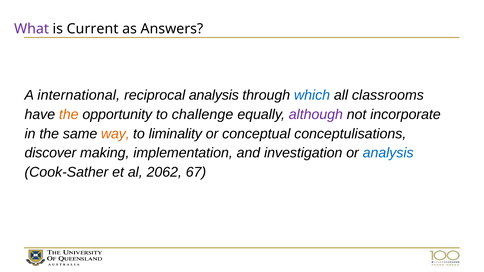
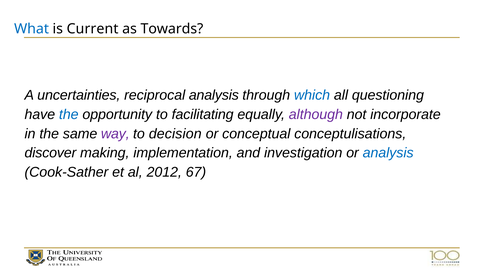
What colour: purple -> blue
Answers: Answers -> Towards
international: international -> uncertainties
classrooms: classrooms -> questioning
the at (69, 114) colour: orange -> blue
challenge: challenge -> facilitating
way colour: orange -> purple
liminality: liminality -> decision
2062: 2062 -> 2012
